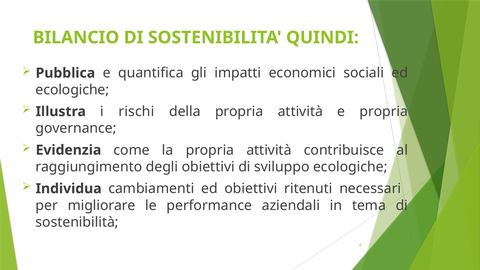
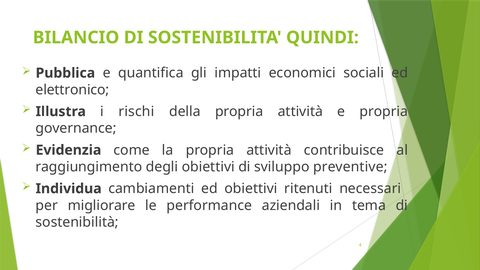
ecologiche at (72, 90): ecologiche -> elettronico
sviluppo ecologiche: ecologiche -> preventive
